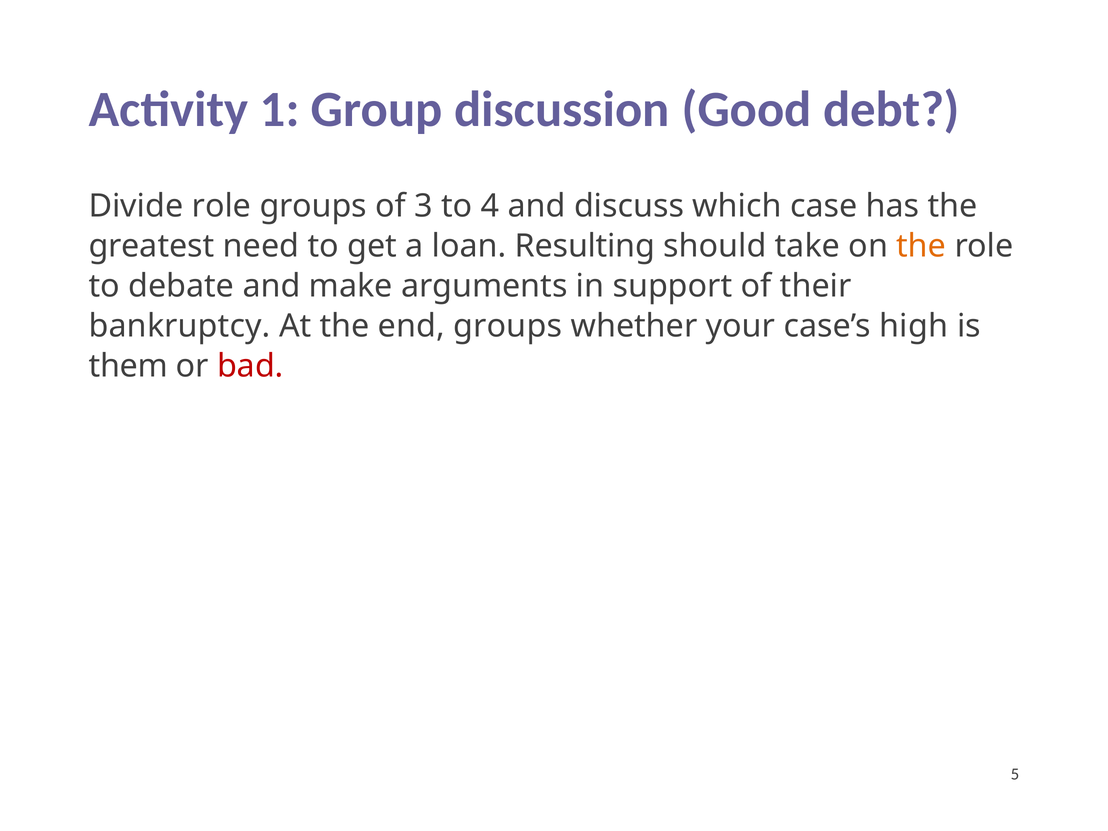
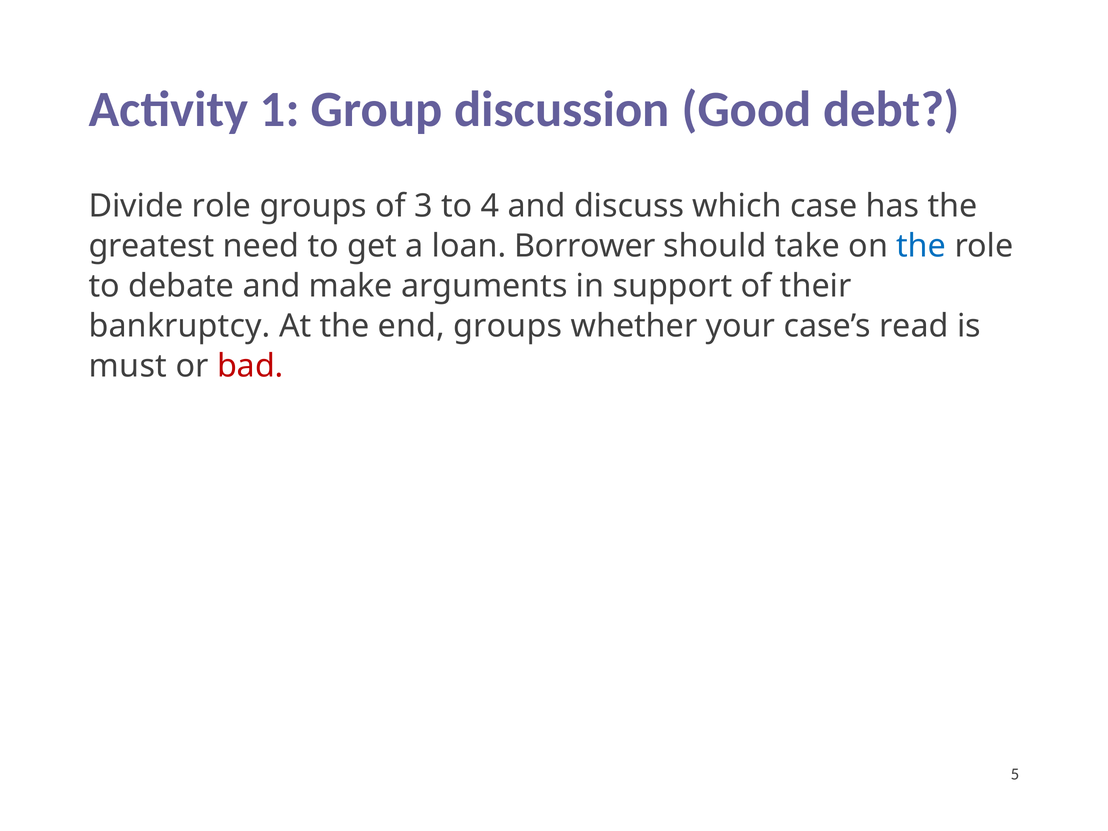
Resulting: Resulting -> Borrower
the at (921, 246) colour: orange -> blue
high: high -> read
them: them -> must
